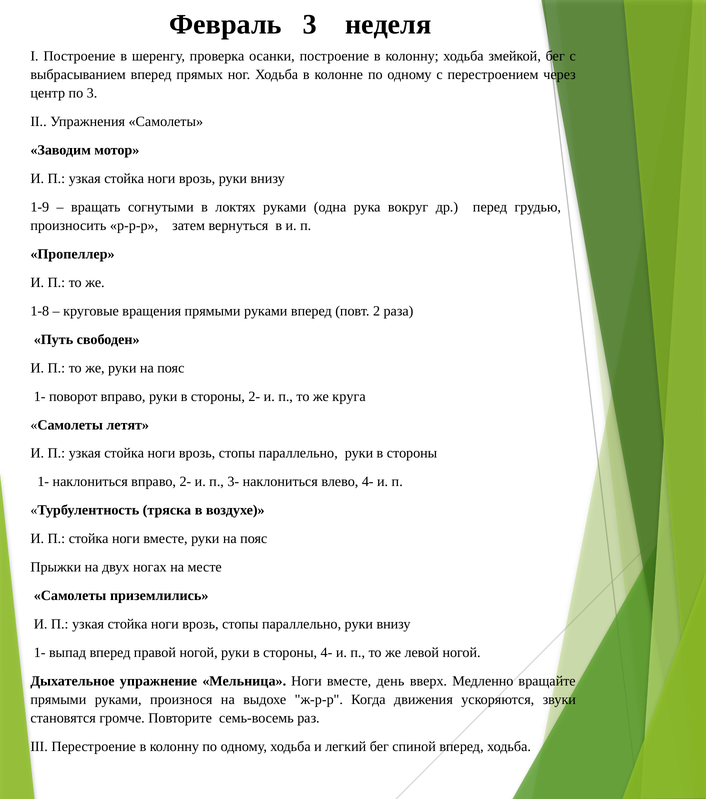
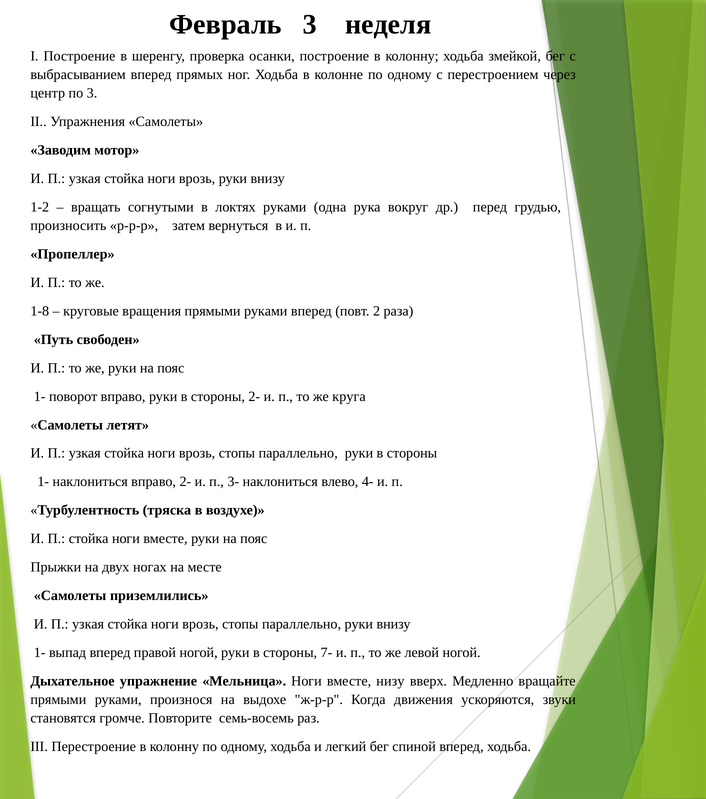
1-9: 1-9 -> 1-2
стороны 4-: 4- -> 7-
день: день -> низу
